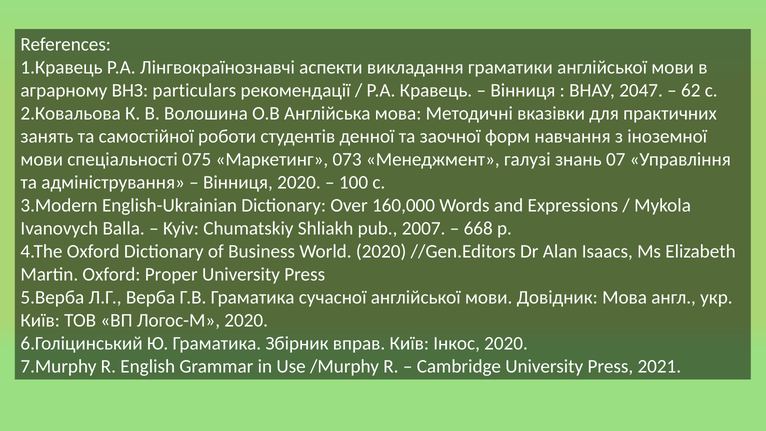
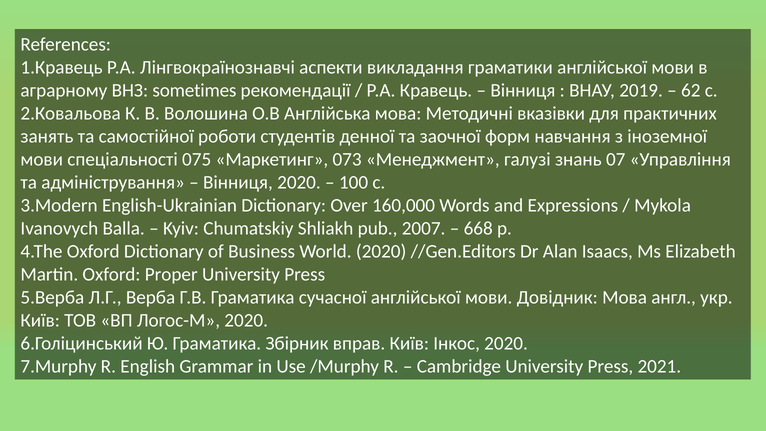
particulars: particulars -> sometimes
2047: 2047 -> 2019
